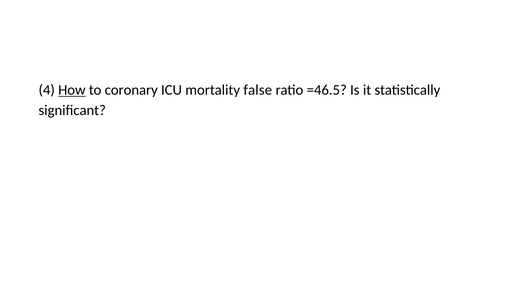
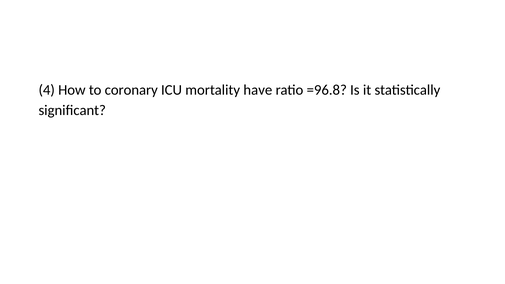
How underline: present -> none
false: false -> have
=46.5: =46.5 -> =96.8
